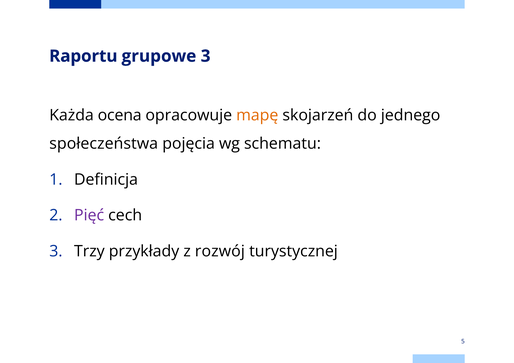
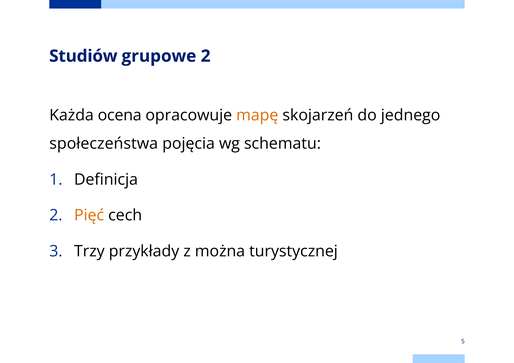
Raportu: Raportu -> Studiów
grupowe 3: 3 -> 2
Pięć colour: purple -> orange
rozwój: rozwój -> można
